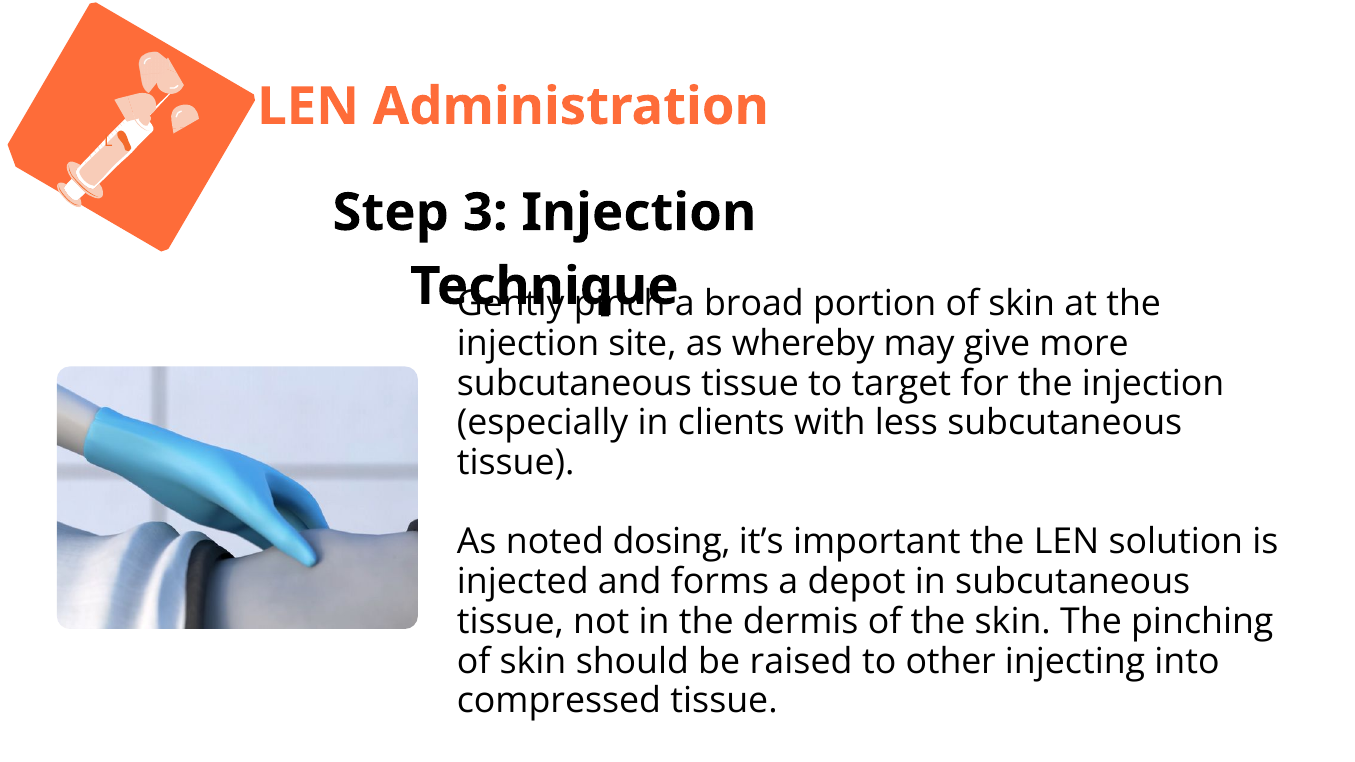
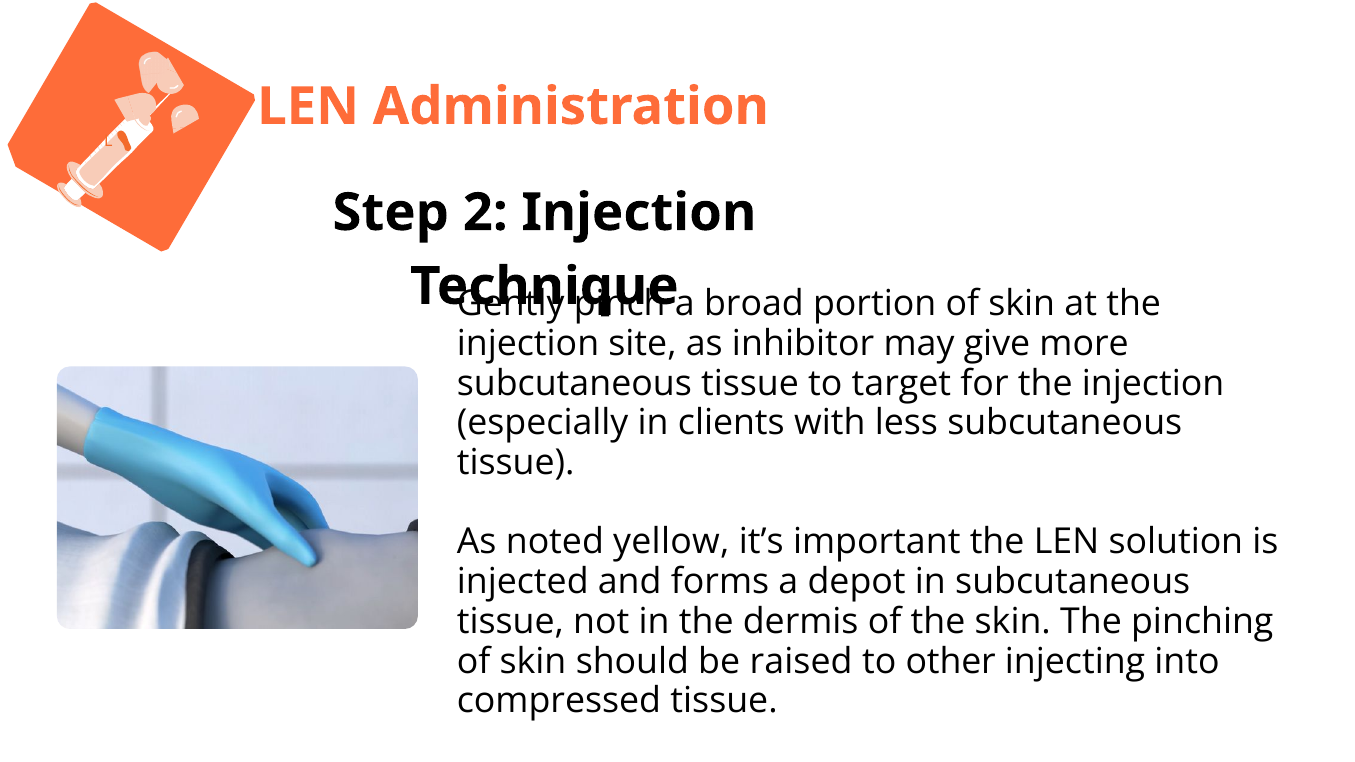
3: 3 -> 2
whereby: whereby -> inhibitor
dosing: dosing -> yellow
